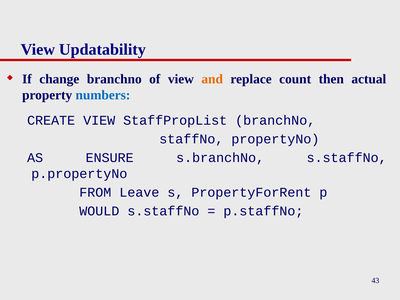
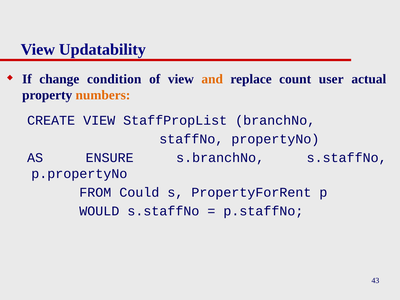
change branchno: branchno -> condition
then: then -> user
numbers colour: blue -> orange
Leave: Leave -> Could
